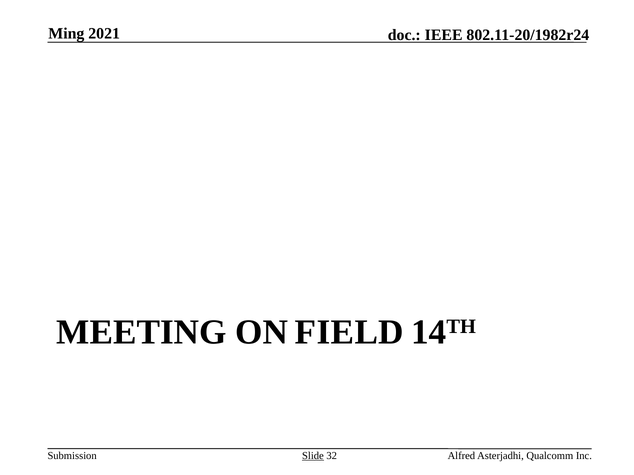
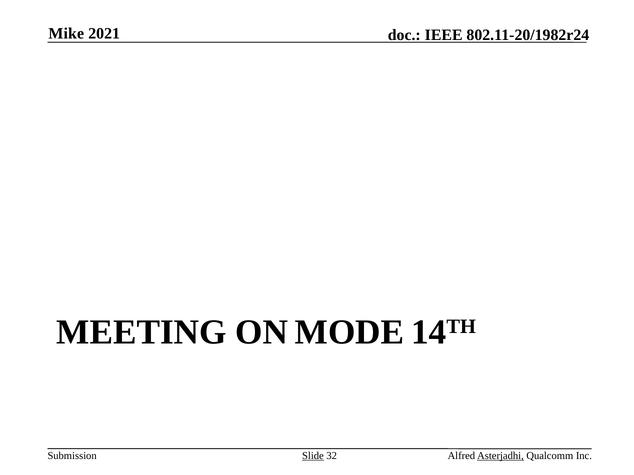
Ming: Ming -> Mike
FIELD: FIELD -> MODE
Asterjadhi underline: none -> present
